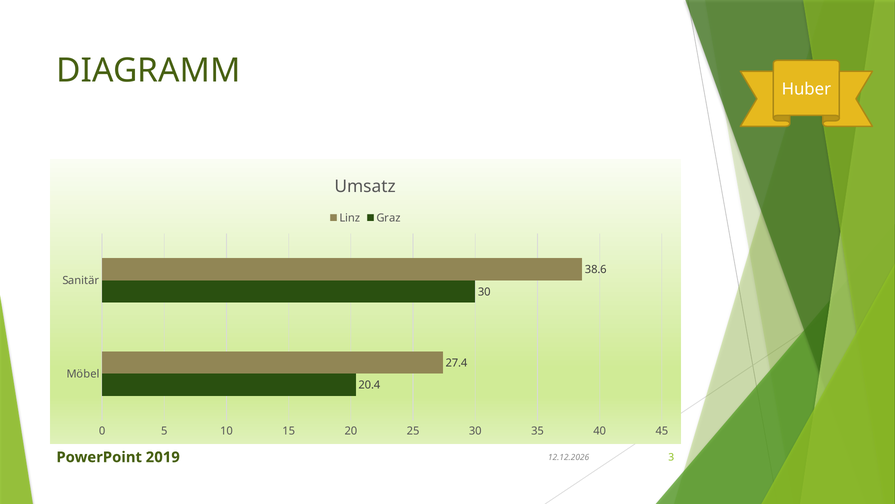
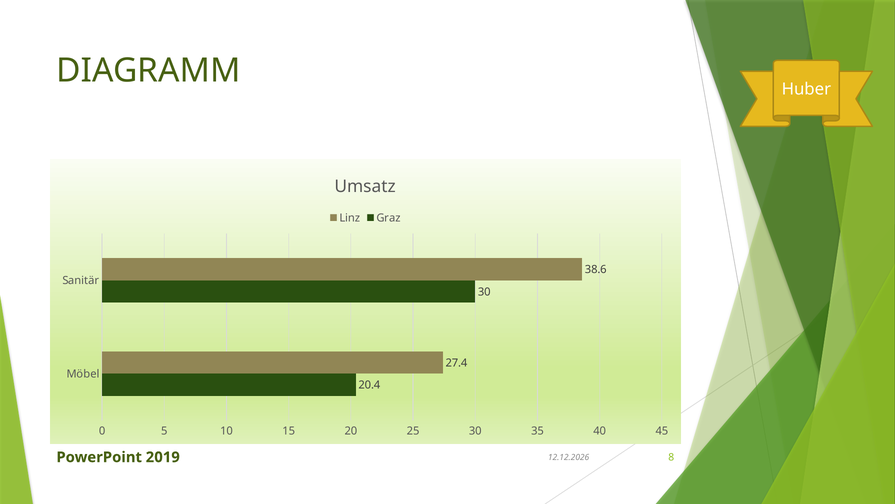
3: 3 -> 8
